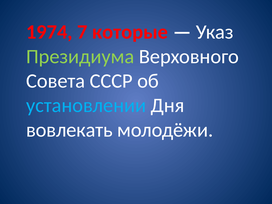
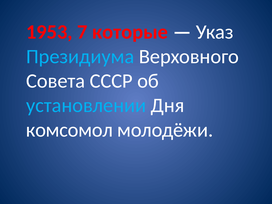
1974: 1974 -> 1953
Президиума colour: light green -> light blue
вовлекать: вовлекать -> комсомол
